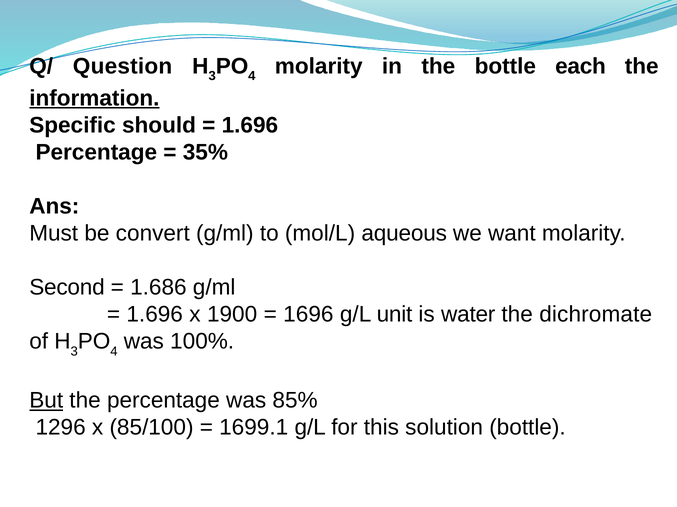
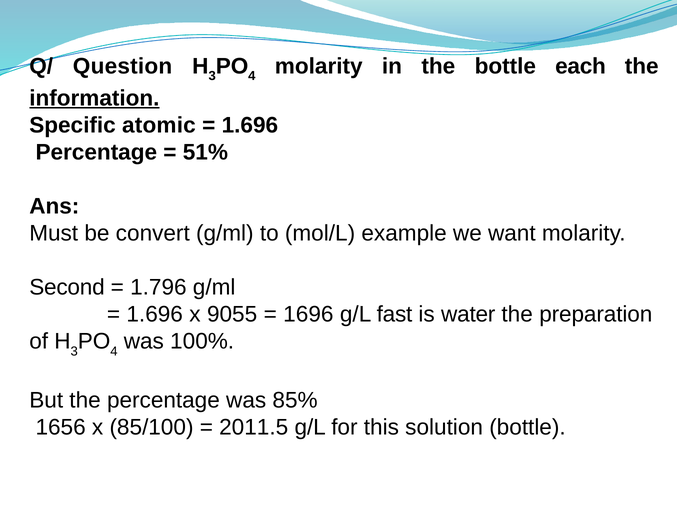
should: should -> atomic
35%: 35% -> 51%
aqueous: aqueous -> example
1.686: 1.686 -> 1.796
1900: 1900 -> 9055
unit: unit -> fast
dichromate: dichromate -> preparation
But underline: present -> none
1296: 1296 -> 1656
1699.1: 1699.1 -> 2011.5
